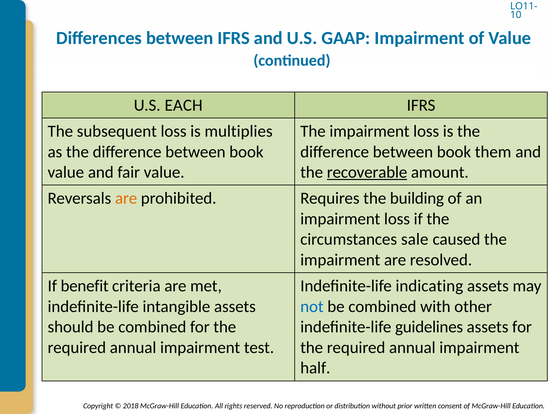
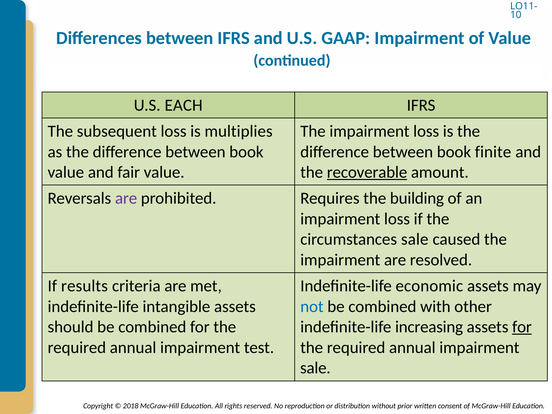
them: them -> finite
are at (126, 198) colour: orange -> purple
benefit: benefit -> results
indicating: indicating -> economic
guidelines: guidelines -> increasing
for at (522, 327) underline: none -> present
half at (315, 368): half -> sale
